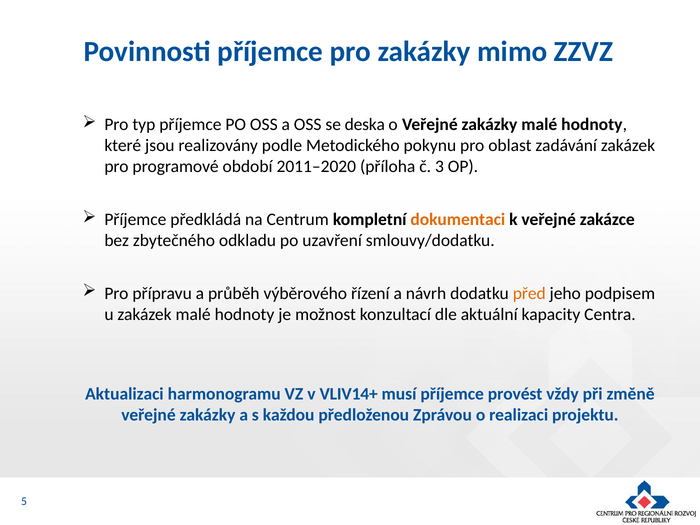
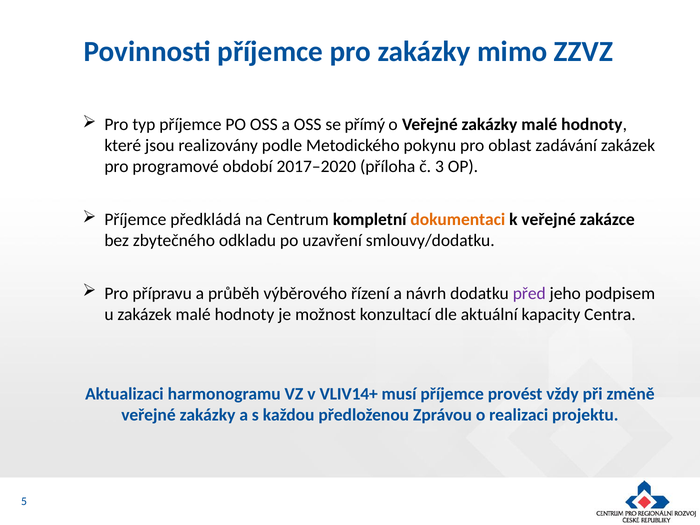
deska: deska -> přímý
2011–2020: 2011–2020 -> 2017–2020
před colour: orange -> purple
